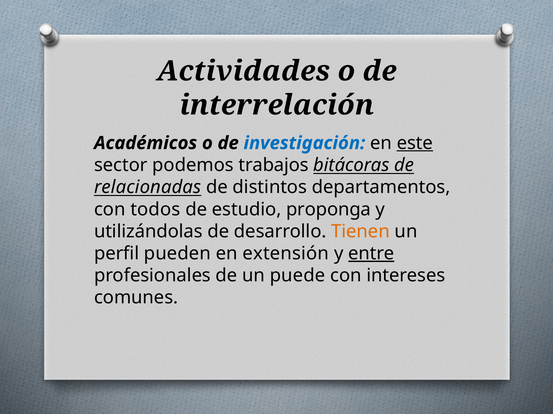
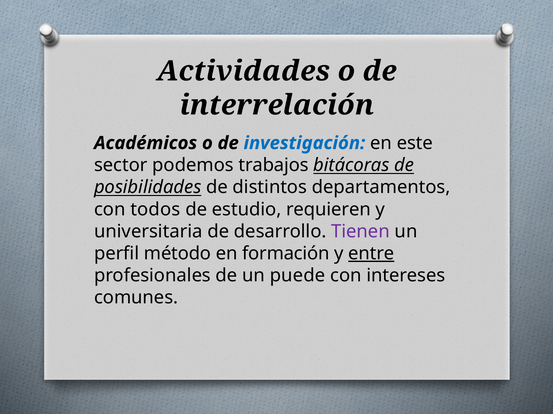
este underline: present -> none
relacionadas: relacionadas -> posibilidades
proponga: proponga -> requieren
utilizándolas: utilizándolas -> universitaria
Tienen colour: orange -> purple
pueden: pueden -> método
extensión: extensión -> formación
